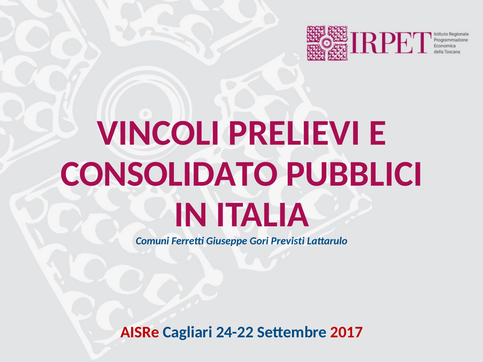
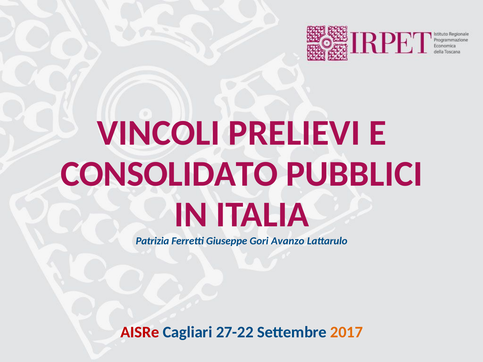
Comuni: Comuni -> Patrizia
Previsti: Previsti -> Avanzo
24-22: 24-22 -> 27-22
2017 colour: red -> orange
